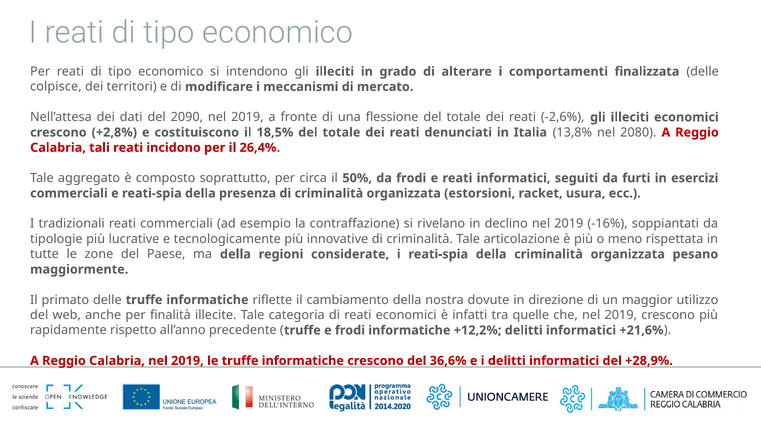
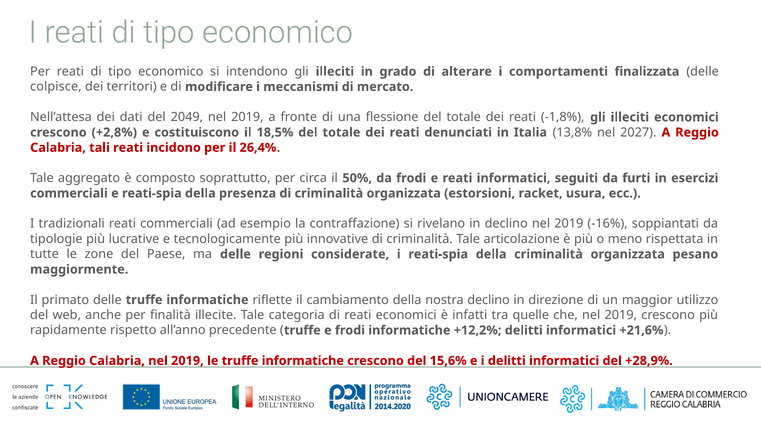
2090: 2090 -> 2049
-2,6%: -2,6% -> -1,8%
2080: 2080 -> 2027
ma della: della -> delle
nostra dovute: dovute -> declino
36,6%: 36,6% -> 15,6%
